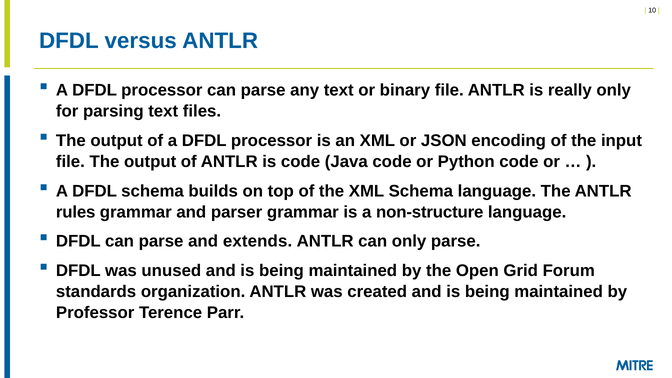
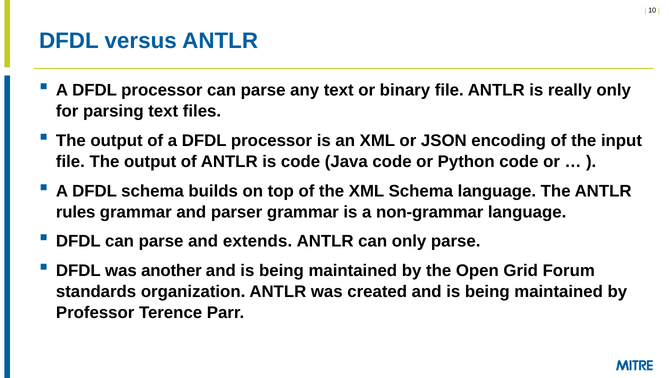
non-structure: non-structure -> non-grammar
unused: unused -> another
